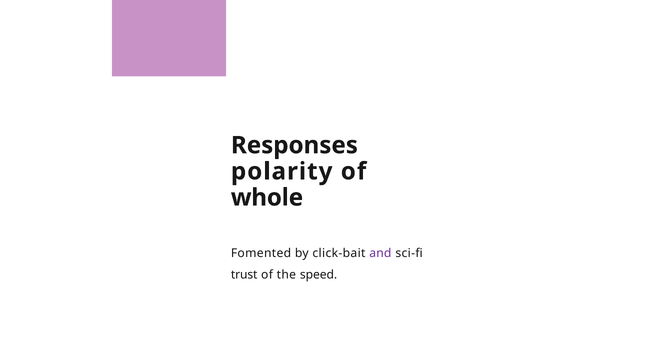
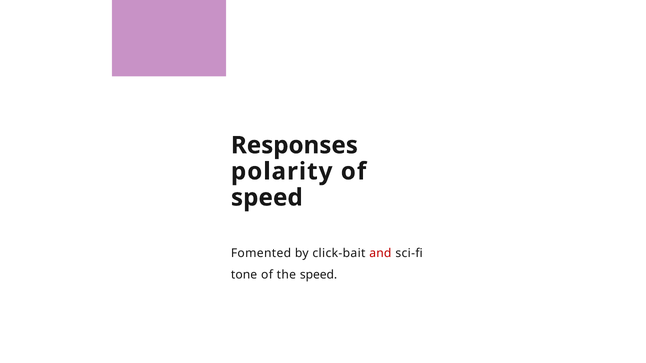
whole at (267, 198): whole -> speed
and colour: purple -> red
trust: trust -> tone
